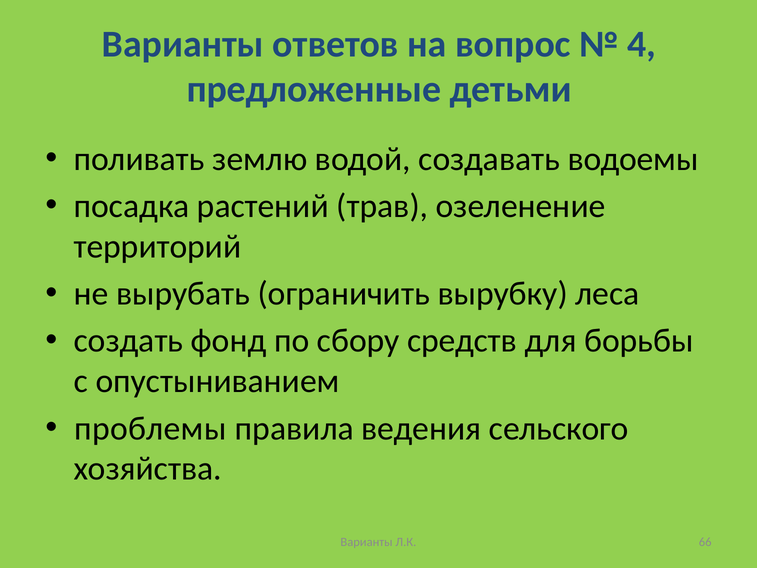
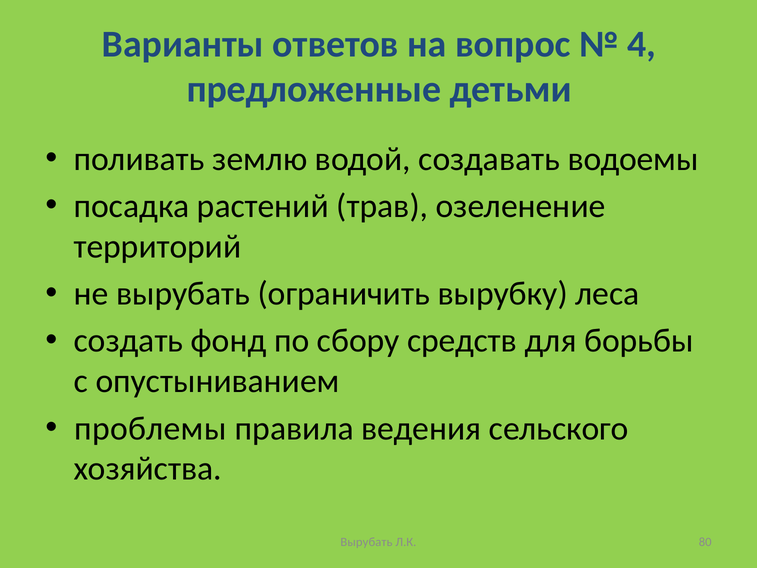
Варианты at (367, 542): Варианты -> Вырубать
66: 66 -> 80
